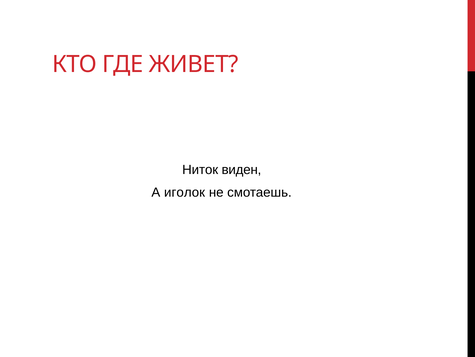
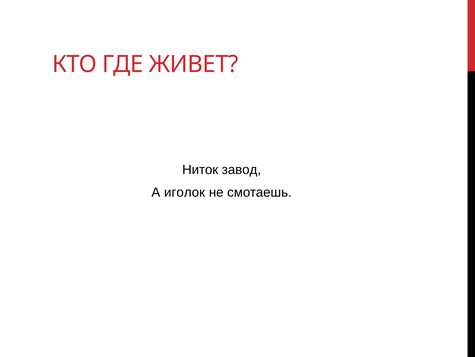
виден: виден -> завод
